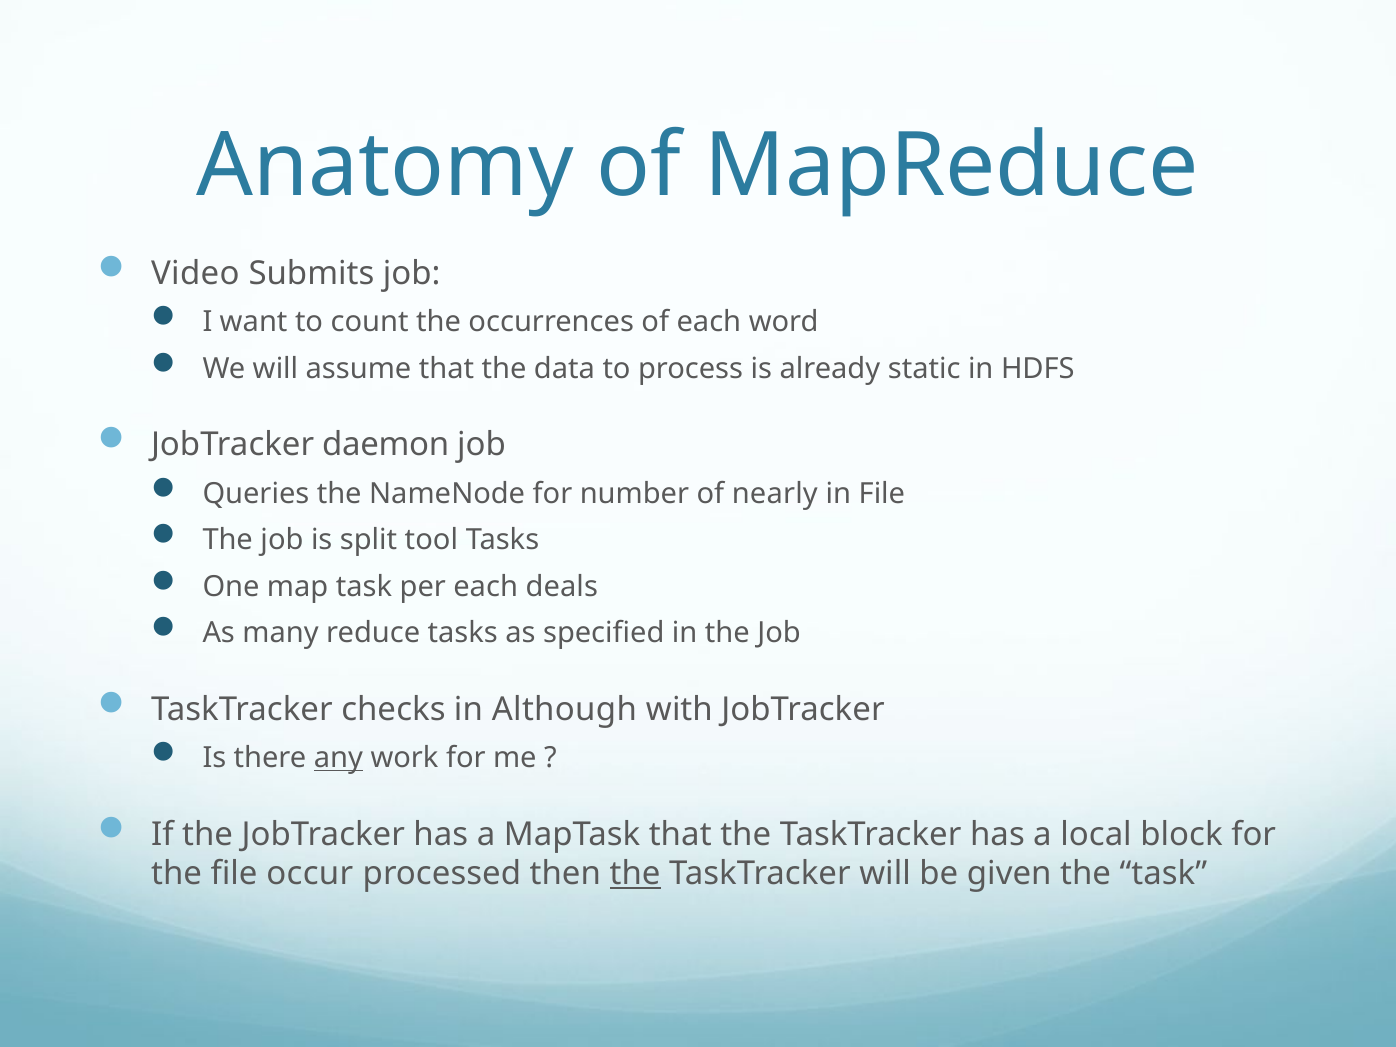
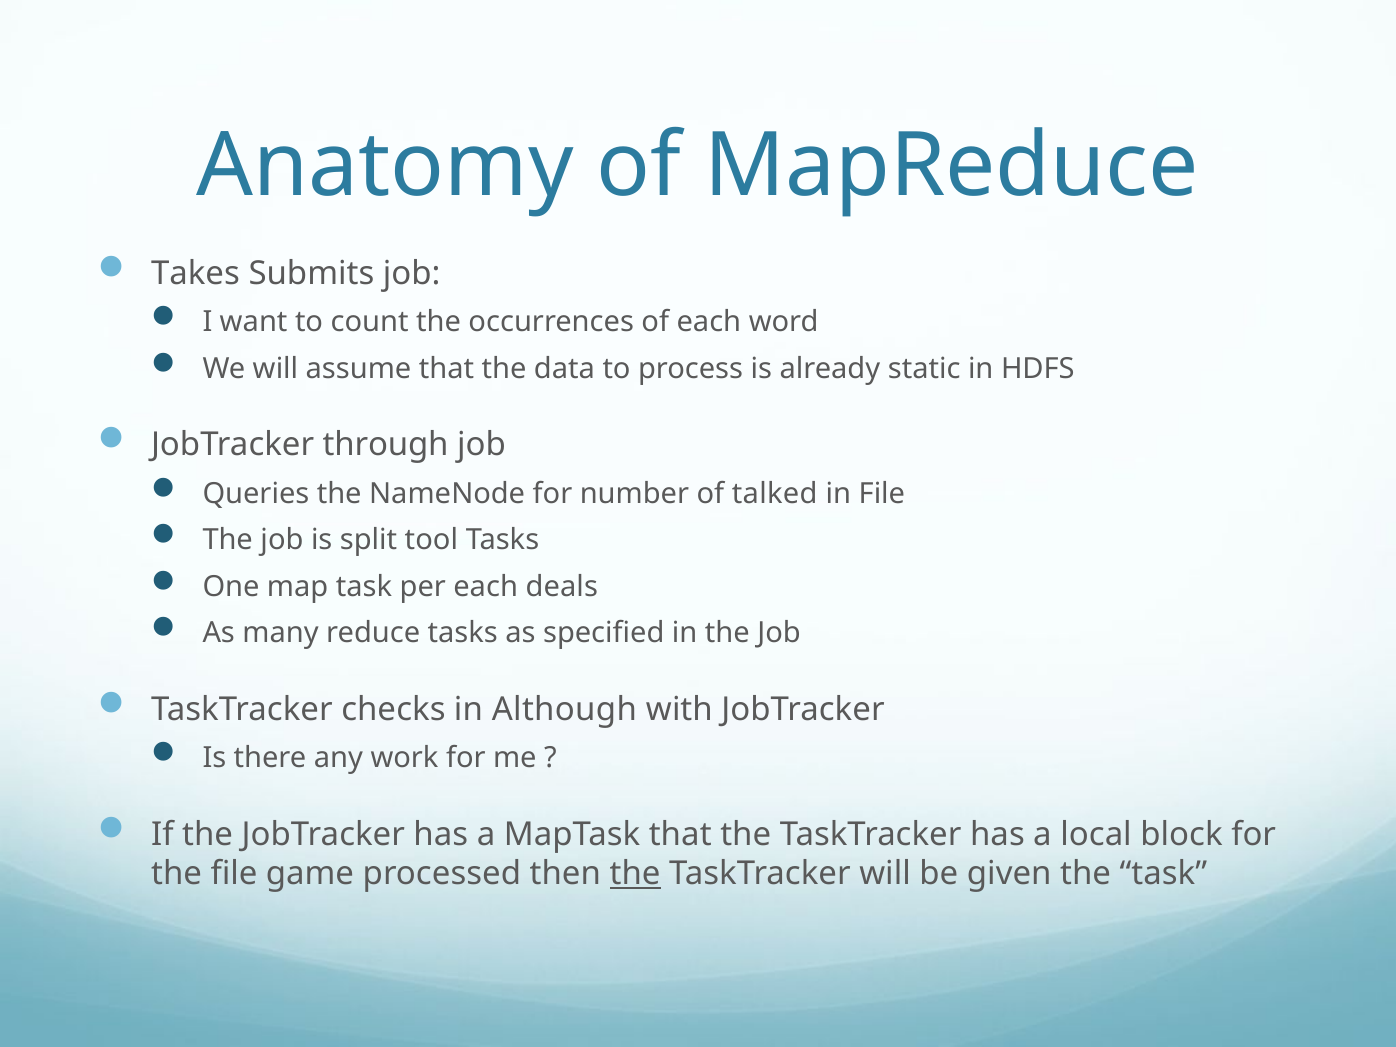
Video: Video -> Takes
daemon: daemon -> through
nearly: nearly -> talked
any underline: present -> none
occur: occur -> game
